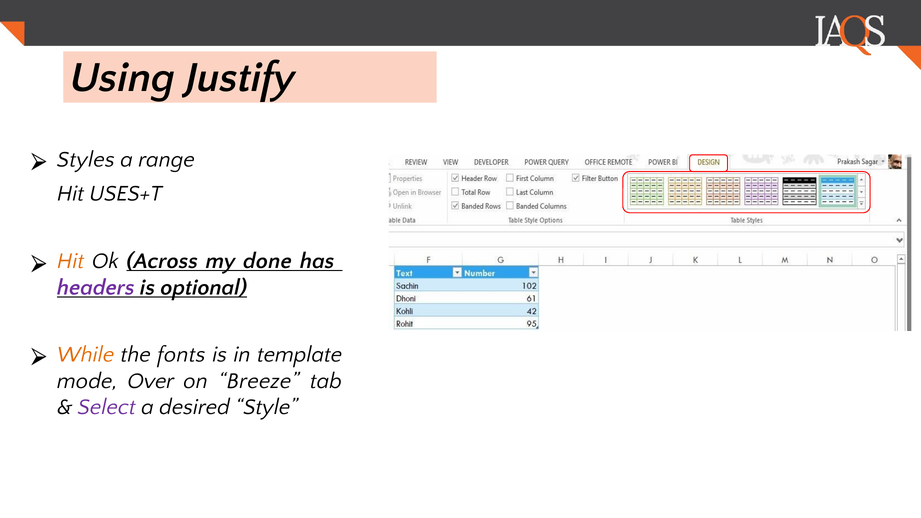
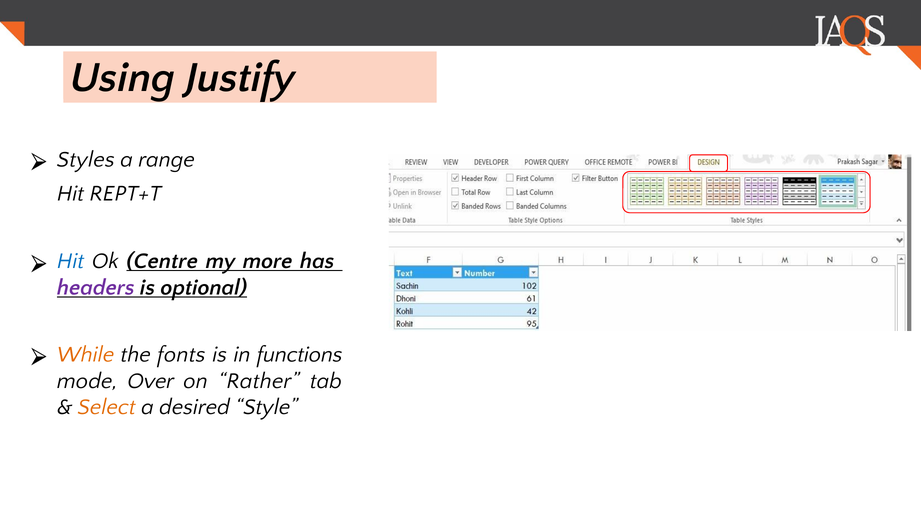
USES+T: USES+T -> REPT+T
Hit at (71, 261) colour: orange -> blue
Across: Across -> Centre
done: done -> more
template: template -> functions
Breeze: Breeze -> Rather
Select colour: purple -> orange
